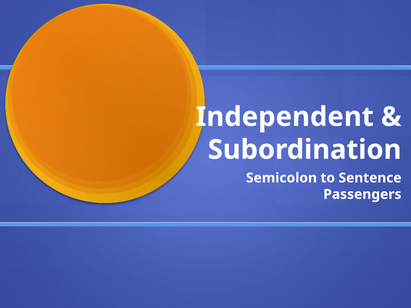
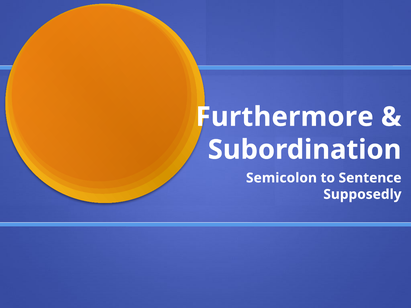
Independent: Independent -> Furthermore
Passengers: Passengers -> Supposedly
